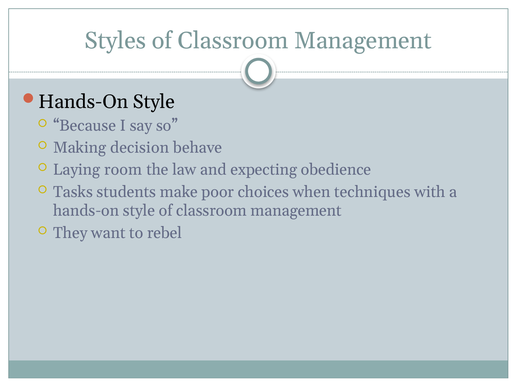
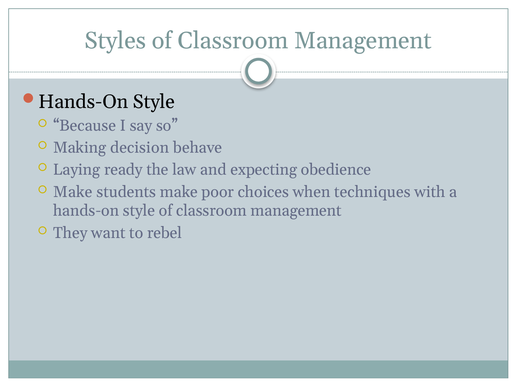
room: room -> ready
Tasks at (73, 192): Tasks -> Make
